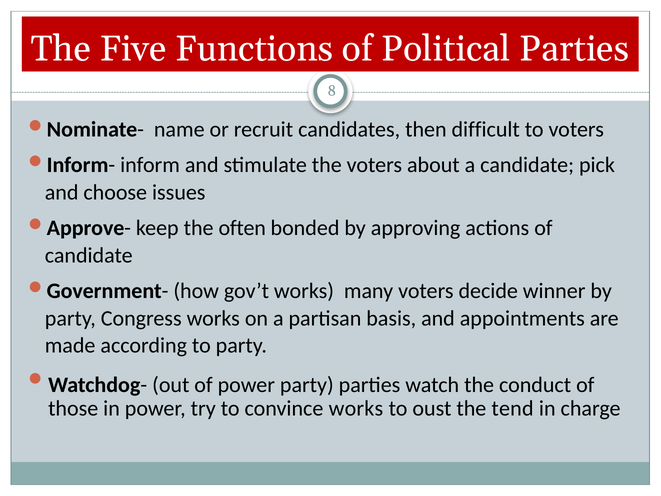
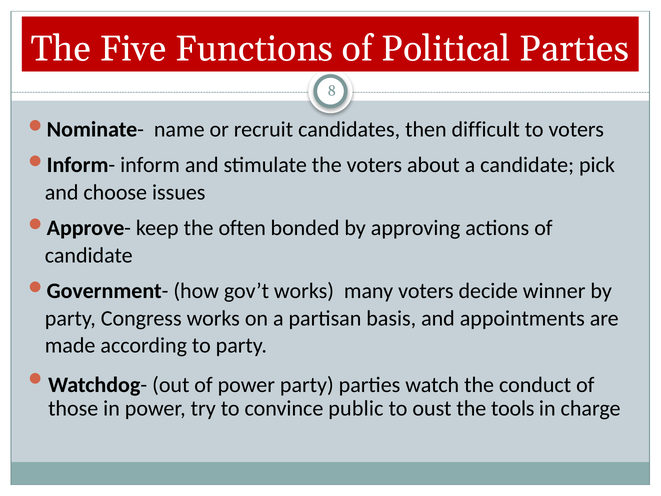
convince works: works -> public
tend: tend -> tools
